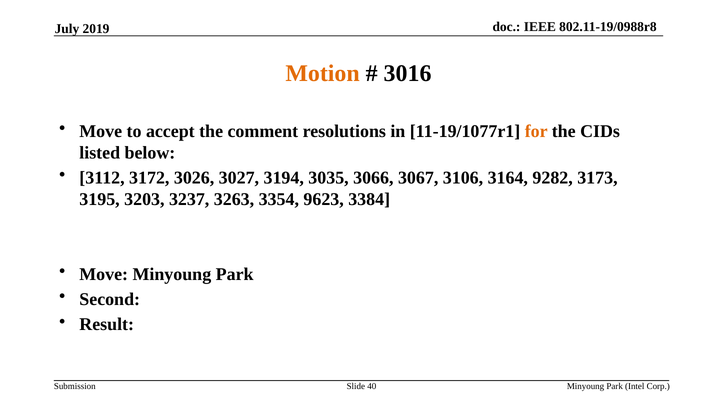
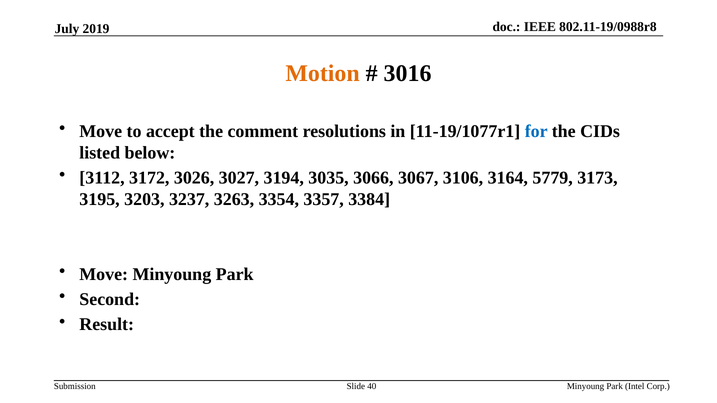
for colour: orange -> blue
9282: 9282 -> 5779
9623: 9623 -> 3357
